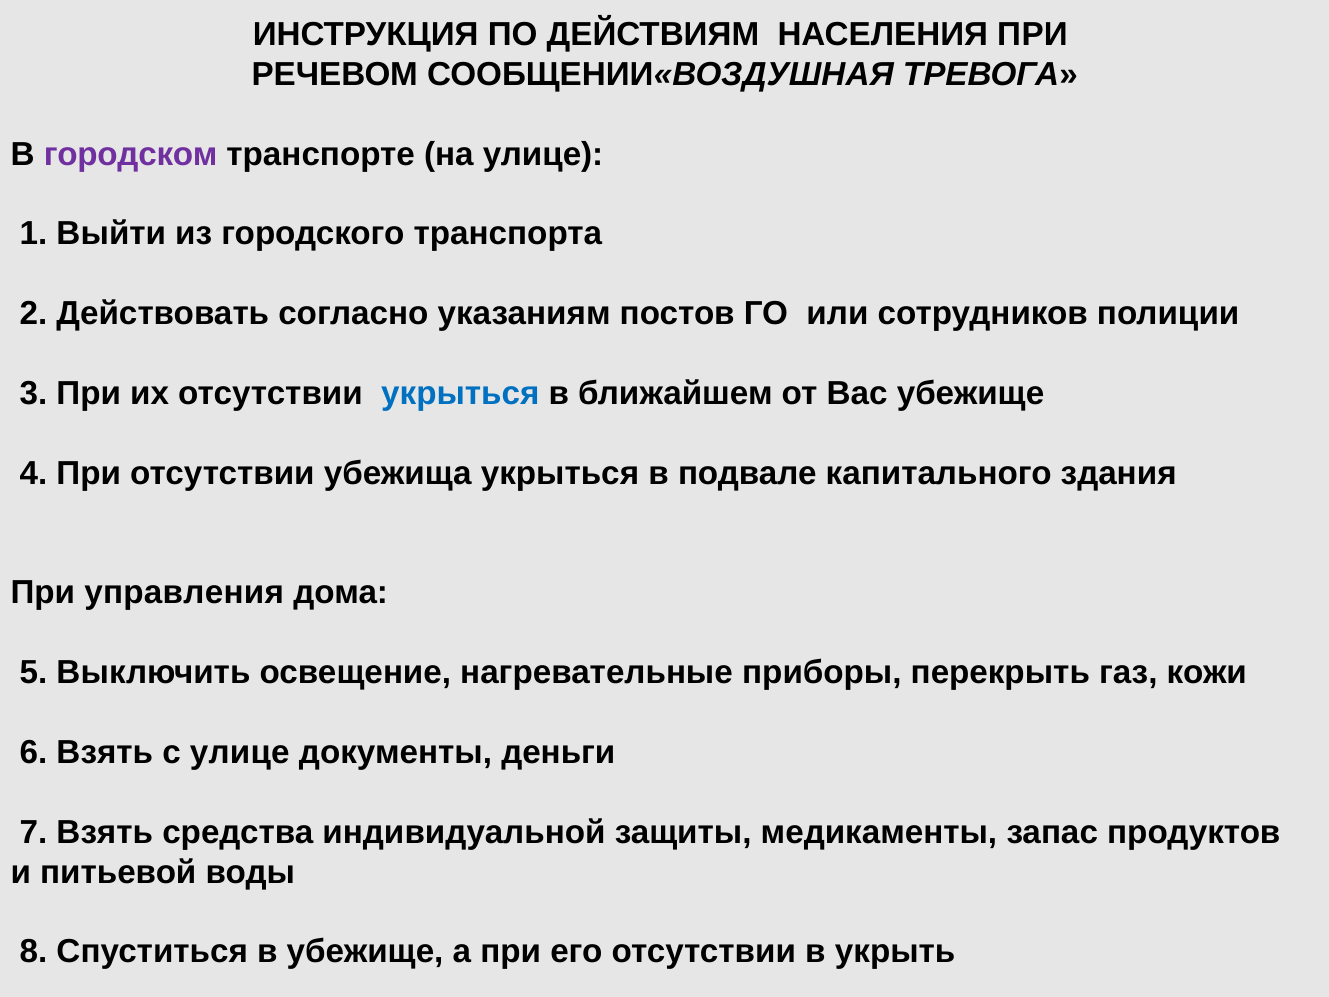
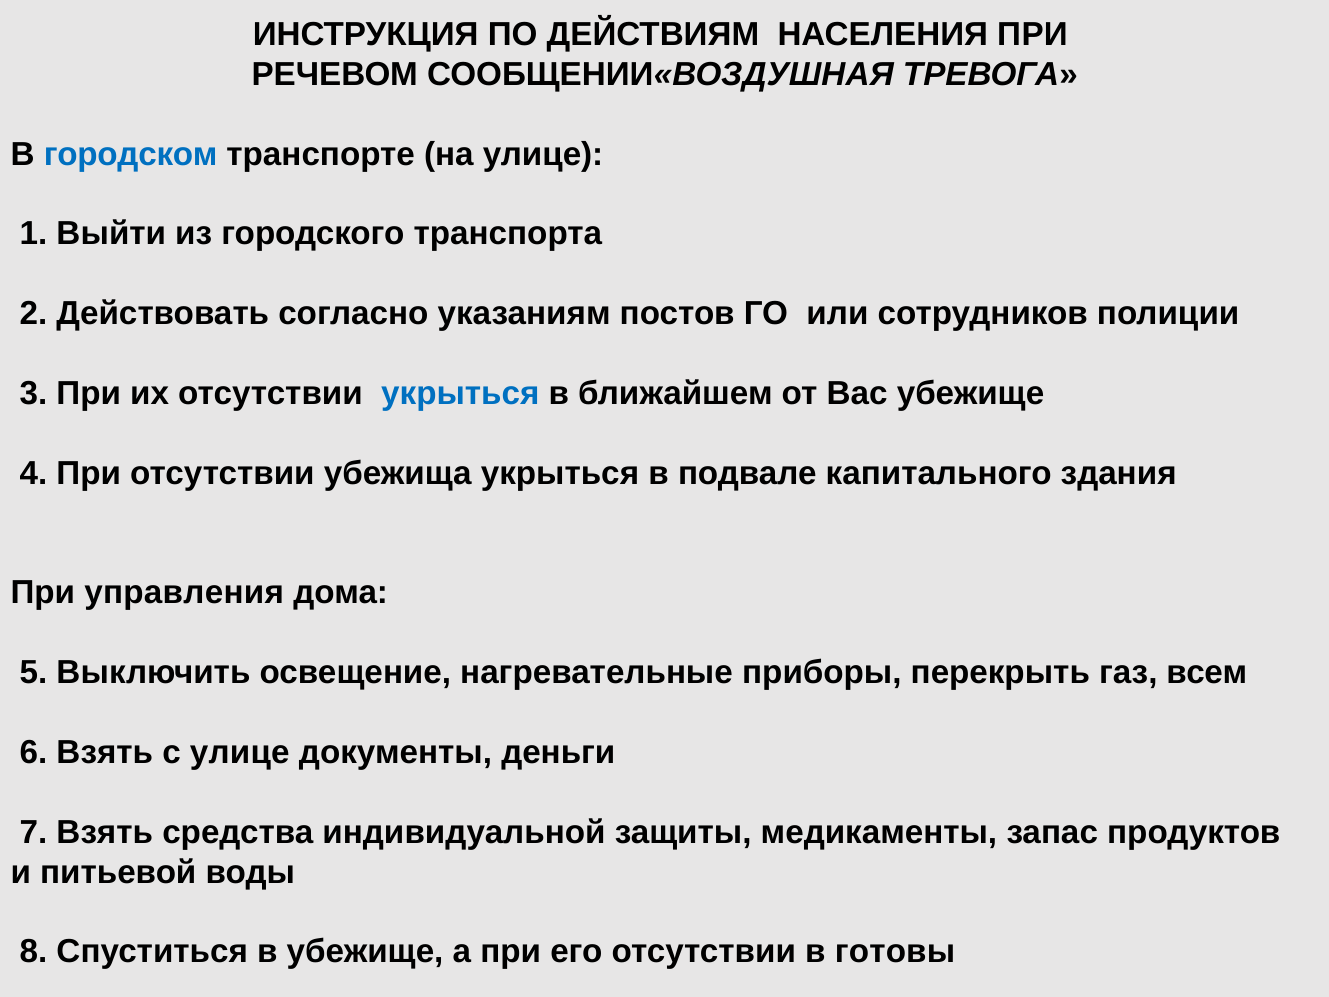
городском colour: purple -> blue
кожи: кожи -> всем
укрыть: укрыть -> готовы
